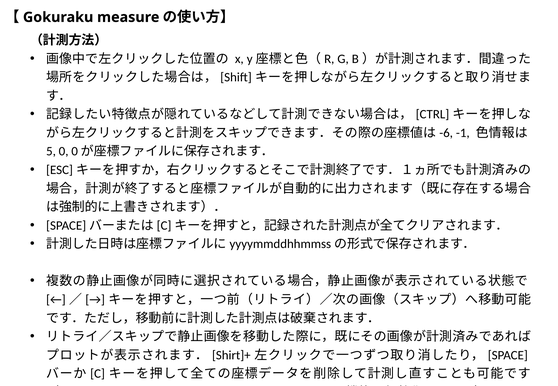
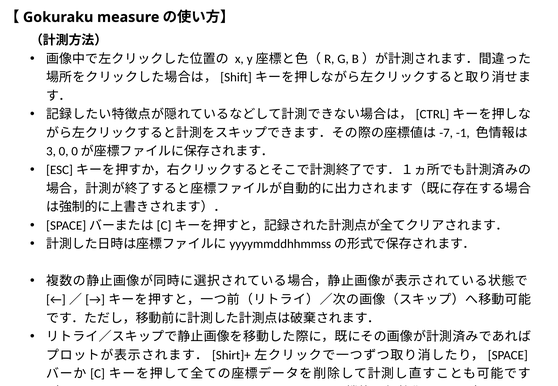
-6: -6 -> -7
5: 5 -> 3
